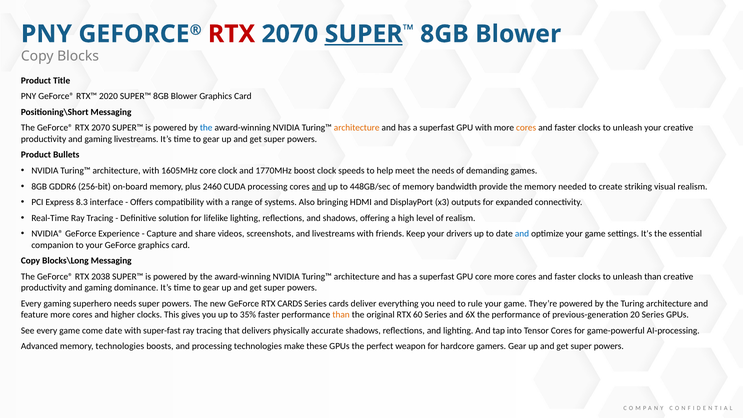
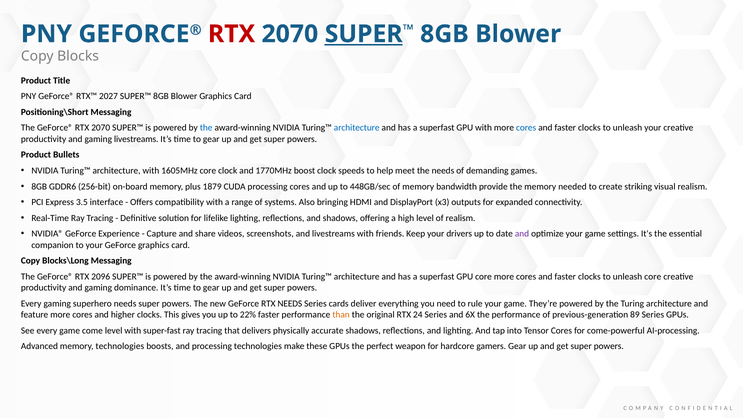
2020: 2020 -> 2027
architecture at (357, 128) colour: orange -> blue
cores at (526, 128) colour: orange -> blue
2460: 2460 -> 1879
and at (319, 186) underline: present -> none
8.3: 8.3 -> 3.5
and at (522, 234) colour: blue -> purple
2038: 2038 -> 2096
unleash than: than -> core
RTX CARDS: CARDS -> NEEDS
35%: 35% -> 22%
60: 60 -> 24
20: 20 -> 89
come date: date -> level
game-powerful: game-powerful -> come-powerful
